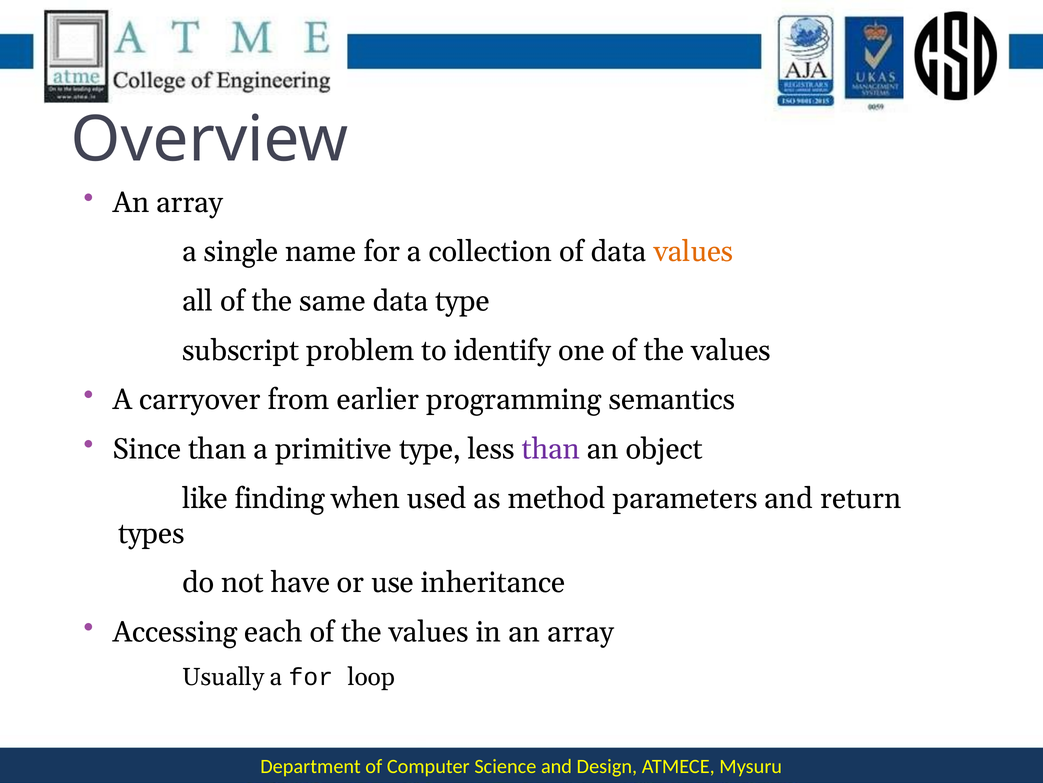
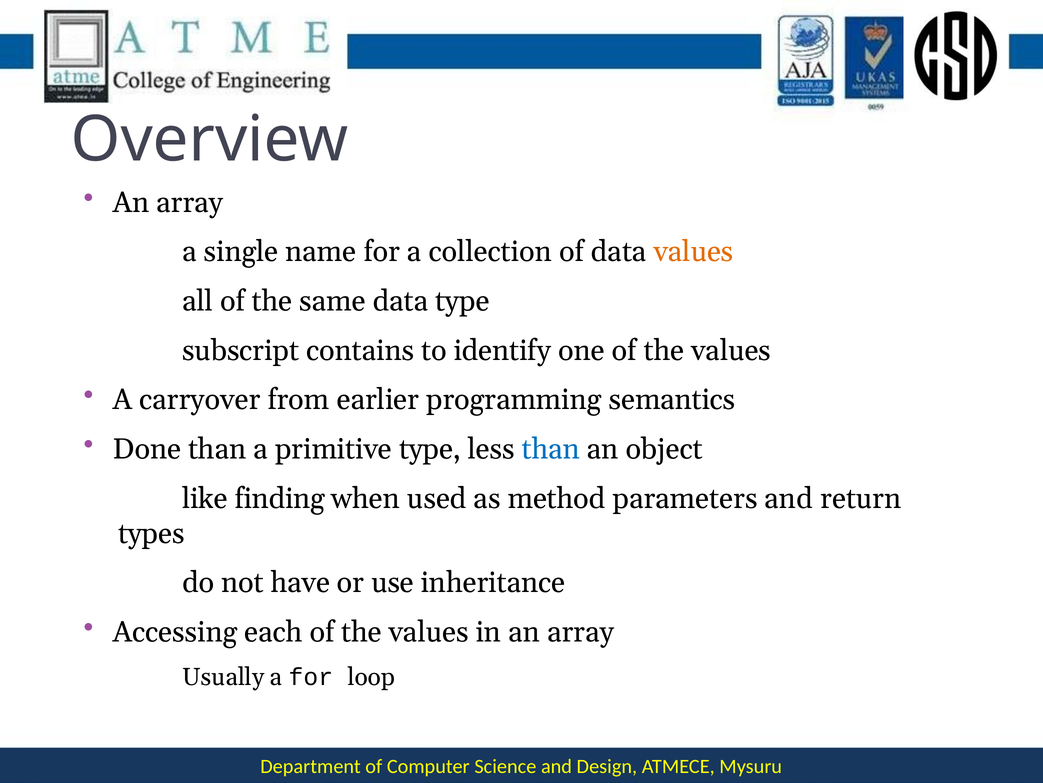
problem: problem -> contains
Since: Since -> Done
than at (551, 449) colour: purple -> blue
